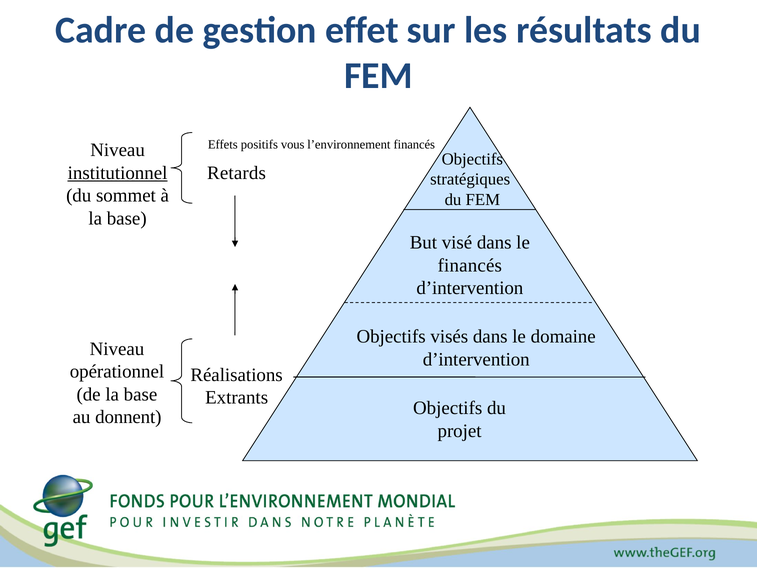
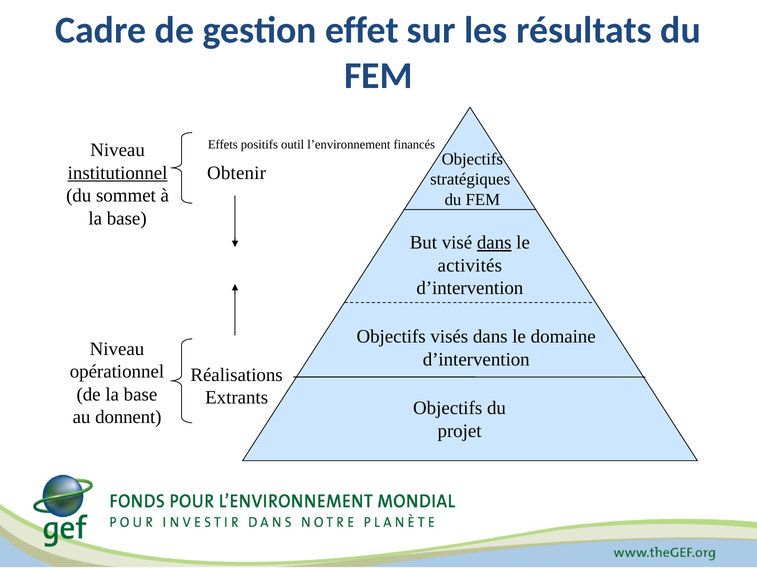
vous: vous -> outil
Retards: Retards -> Obtenir
dans at (494, 243) underline: none -> present
financés at (470, 265): financés -> activités
